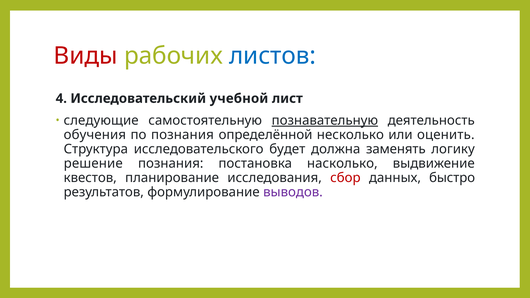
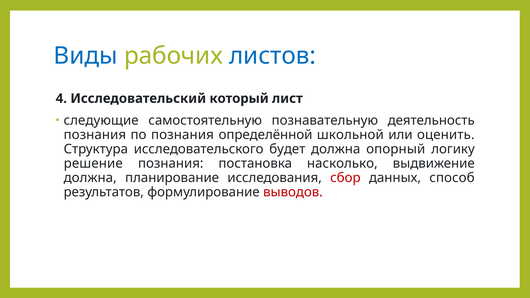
Виды colour: red -> blue
учебной: учебной -> который
познавательную underline: present -> none
обучения at (95, 135): обучения -> познания
несколько: несколько -> школьной
заменять: заменять -> опорный
квестов at (90, 178): квестов -> должна
быстро: быстро -> способ
выводов colour: purple -> red
